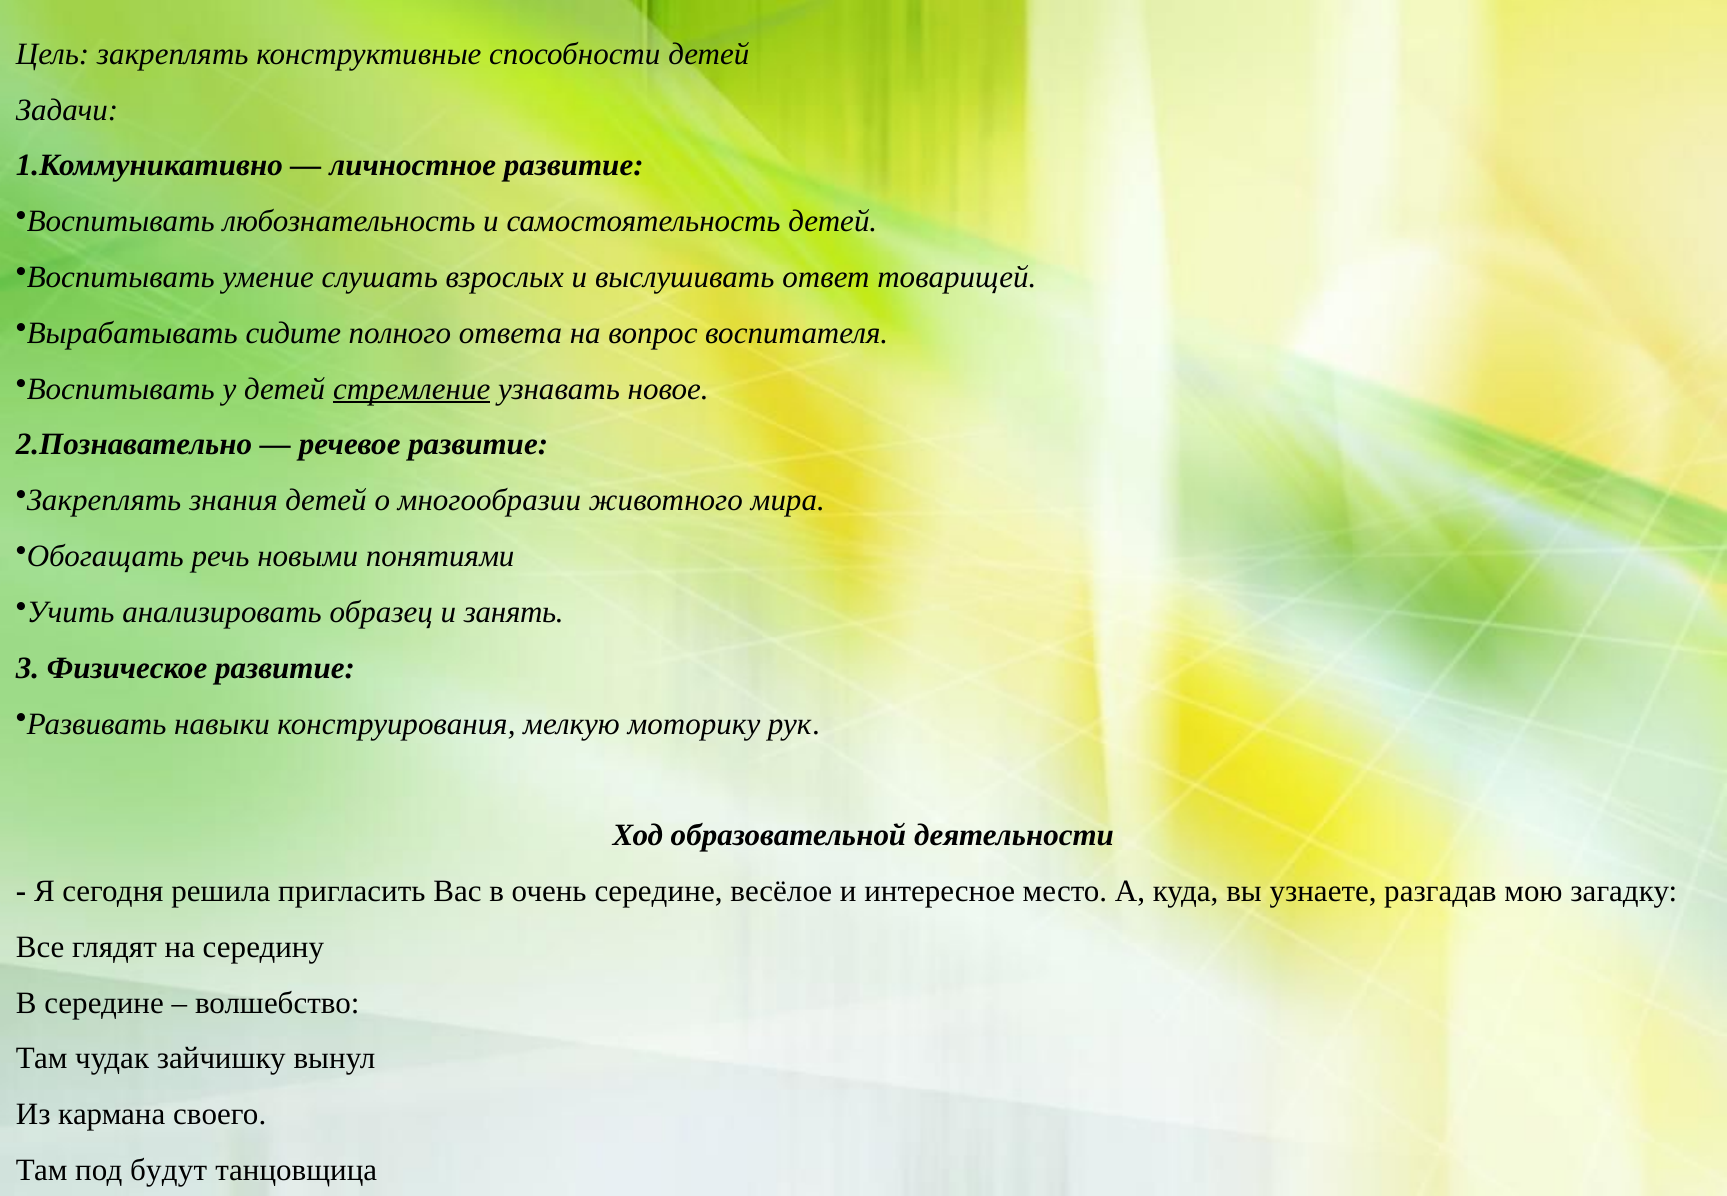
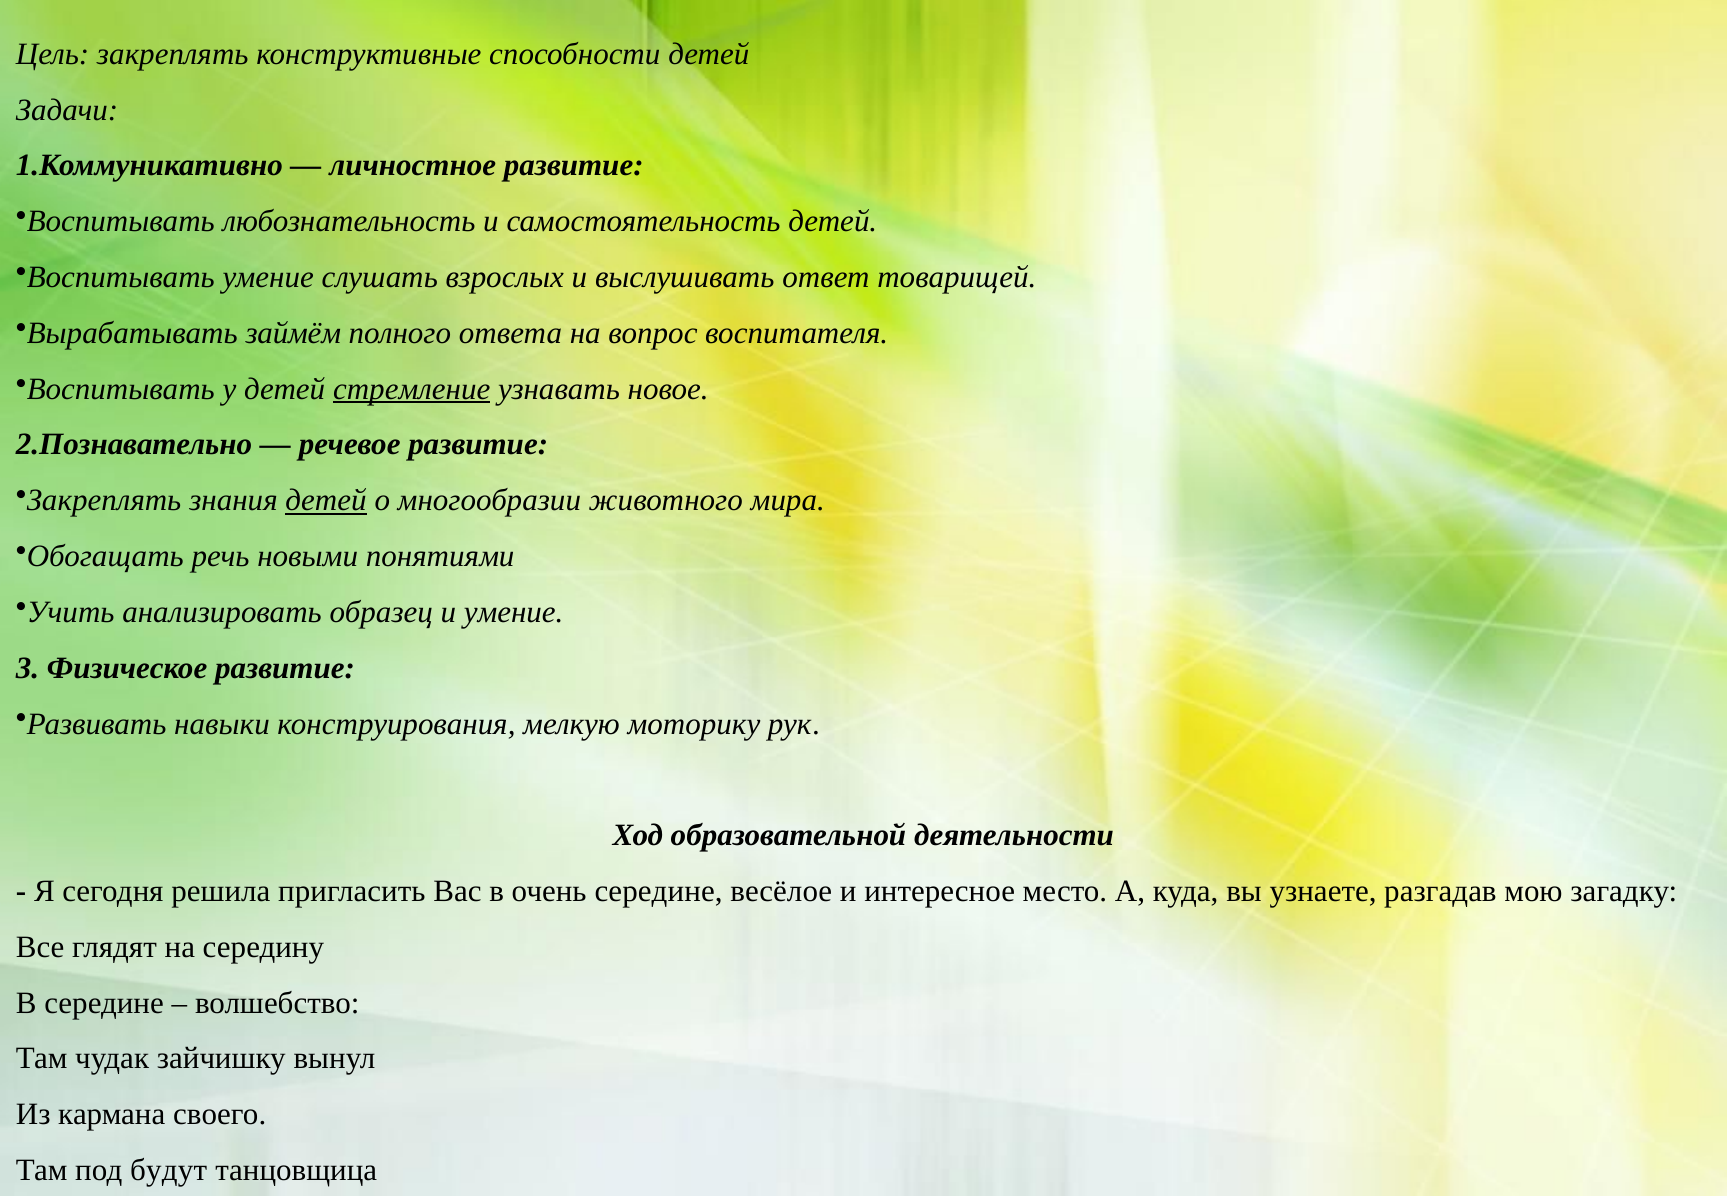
сидите: сидите -> займём
детей at (326, 500) underline: none -> present
и занять: занять -> умение
